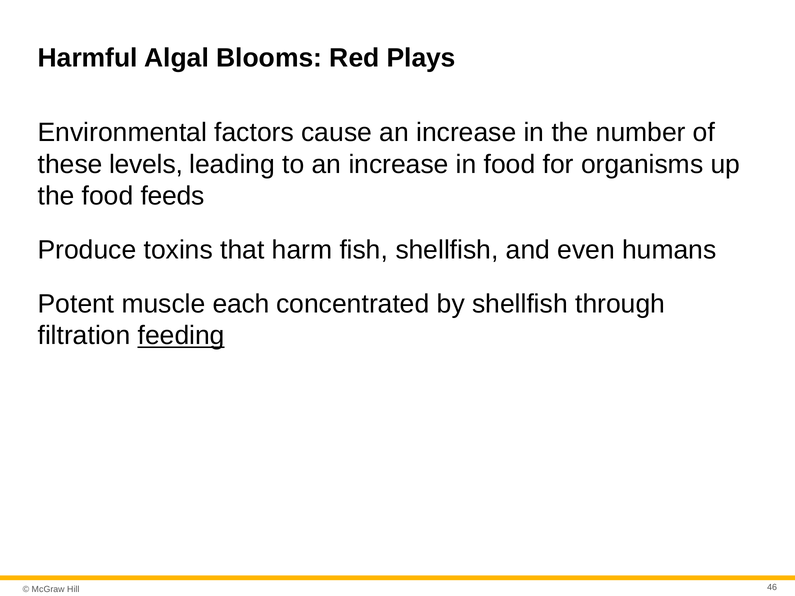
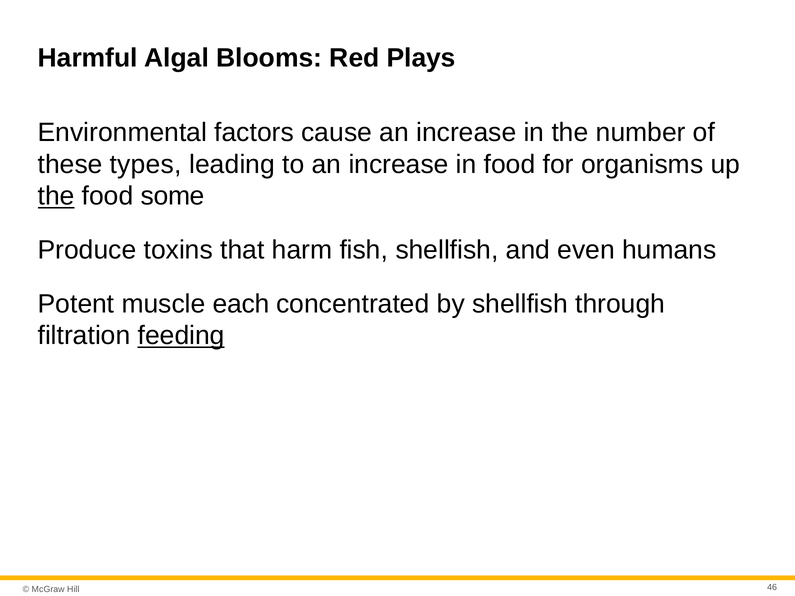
levels: levels -> types
the at (56, 196) underline: none -> present
feeds: feeds -> some
